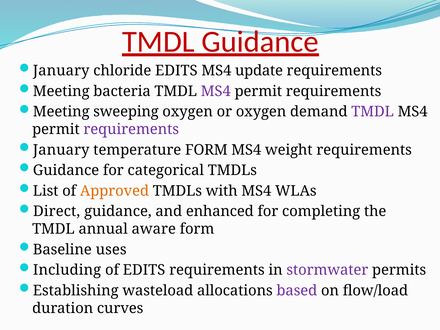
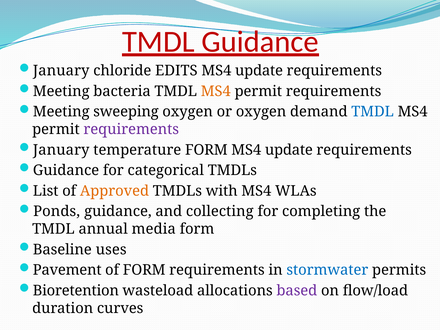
MS4 at (216, 91) colour: purple -> orange
TMDL at (373, 112) colour: purple -> blue
weight at (289, 150): weight -> update
Direct: Direct -> Ponds
enhanced: enhanced -> collecting
aware: aware -> media
Including: Including -> Pavement
of EDITS: EDITS -> FORM
stormwater colour: purple -> blue
Establishing: Establishing -> Bioretention
